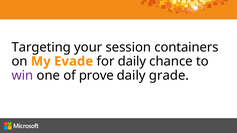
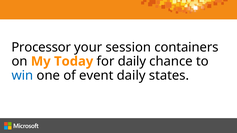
Targeting: Targeting -> Processor
Evade: Evade -> Today
win colour: purple -> blue
prove: prove -> event
grade: grade -> states
